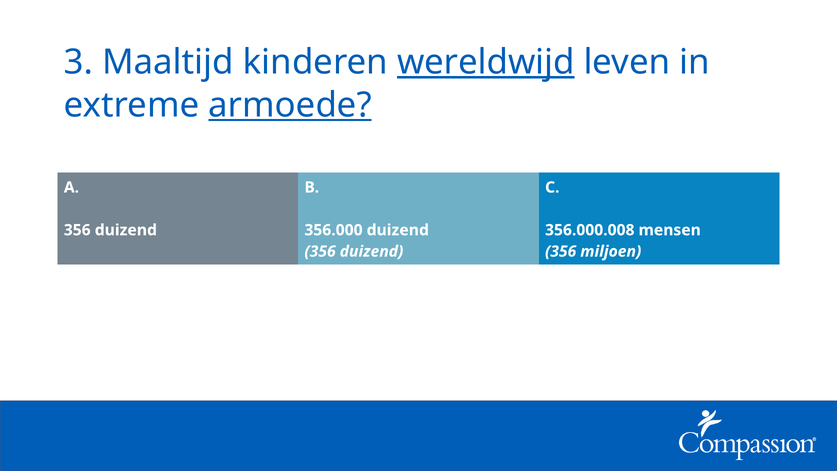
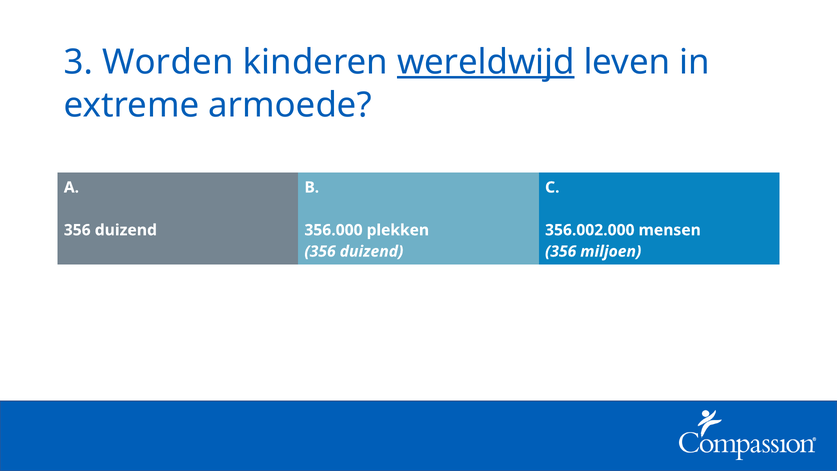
Maaltijd: Maaltijd -> Worden
armoede underline: present -> none
356.000 duizend: duizend -> plekken
356.000.008: 356.000.008 -> 356.002.000
